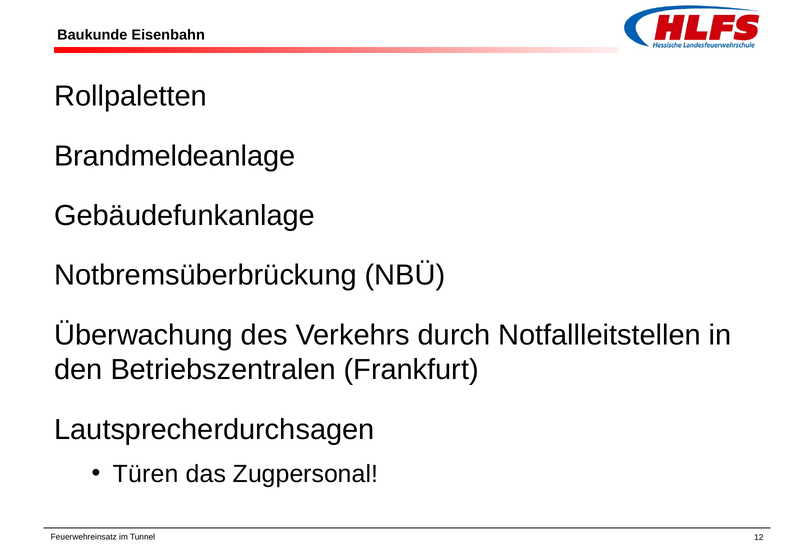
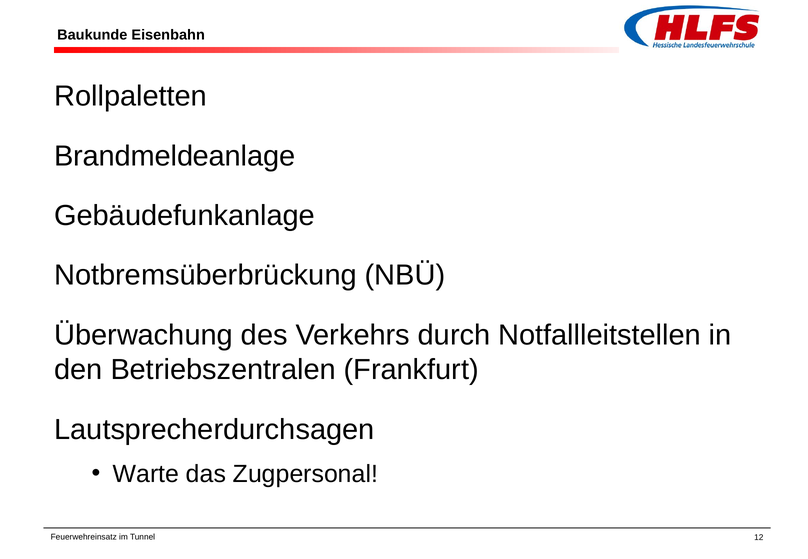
Türen: Türen -> Warte
